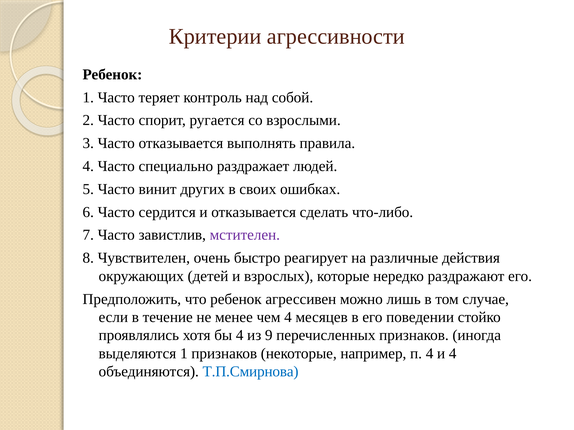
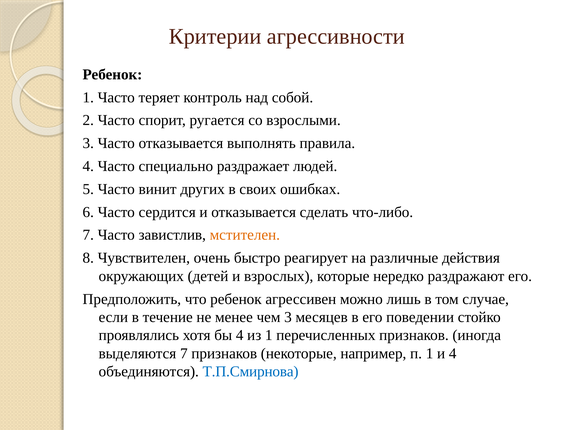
мстителен colour: purple -> orange
чем 4: 4 -> 3
из 9: 9 -> 1
выделяются 1: 1 -> 7
п 4: 4 -> 1
